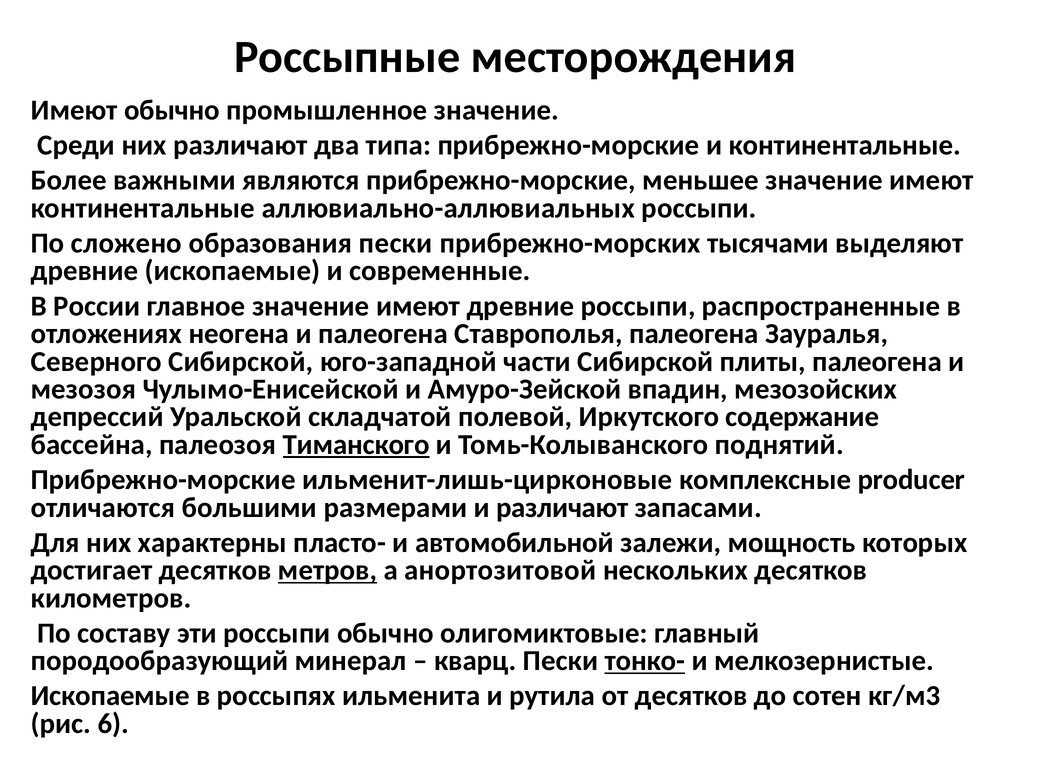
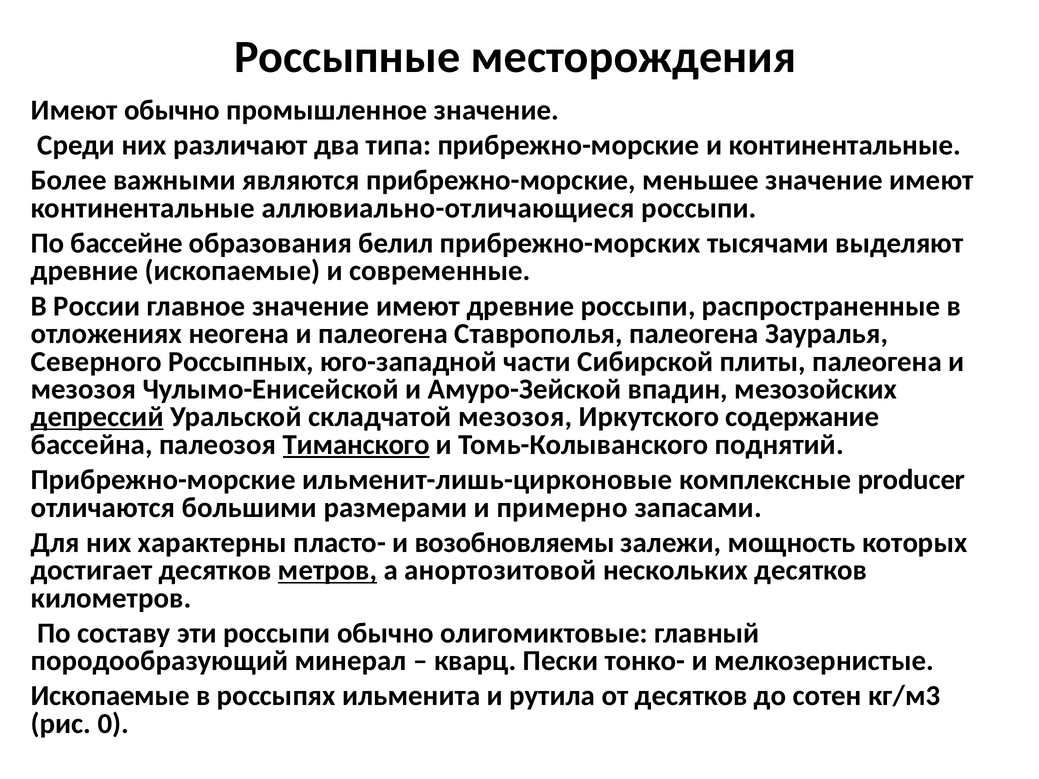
аллювиально-аллювиальных: аллювиально-аллювиальных -> аллювиально-отличающиеся
сложено: сложено -> бассейне
образования пески: пески -> белил
Северного Сибирской: Сибирской -> Россыпных
депрессий underline: none -> present
складчатой полевой: полевой -> мезозоя
и различают: различают -> примерно
автомобильной: автомобильной -> возобновляемы
тонко- underline: present -> none
6: 6 -> 0
